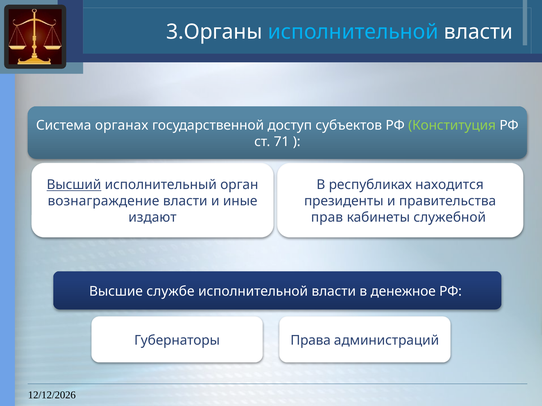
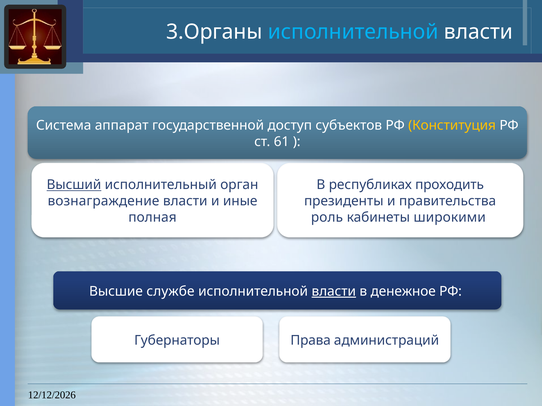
органах: органах -> аппарат
Конституция colour: light green -> yellow
71: 71 -> 61
находится: находится -> проходить
издают: издают -> полная
прав: прав -> роль
служебной: служебной -> широкими
власти at (334, 292) underline: none -> present
